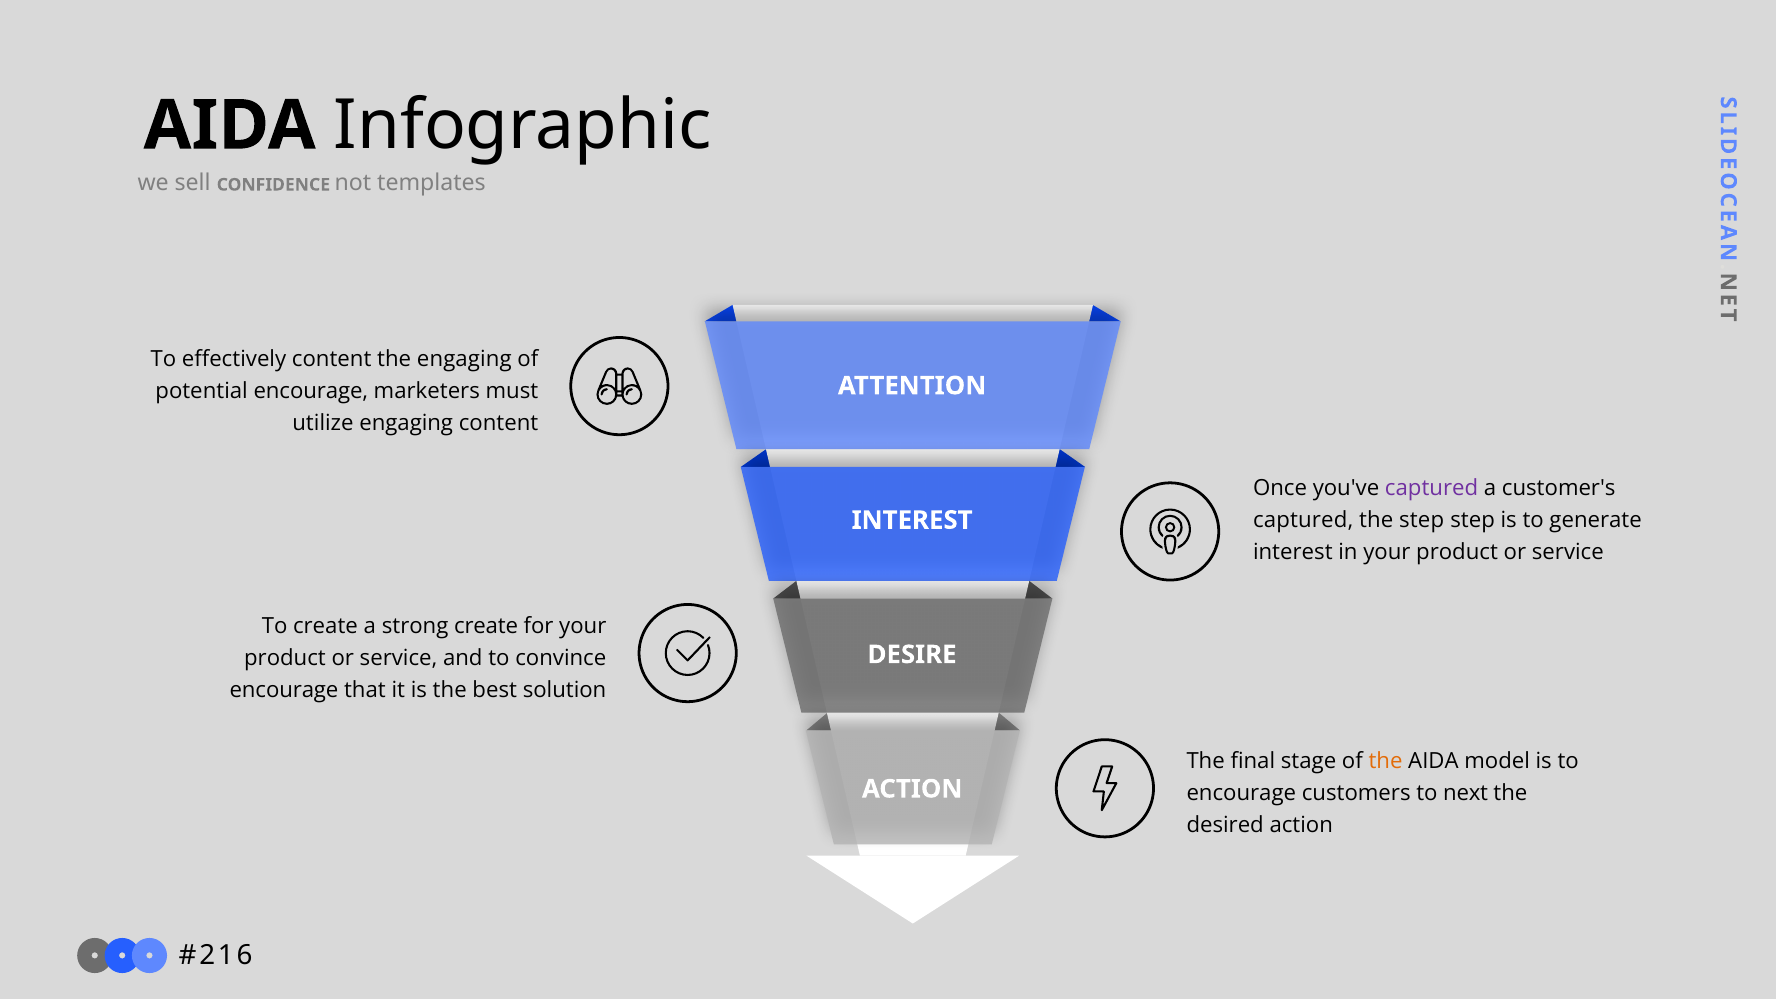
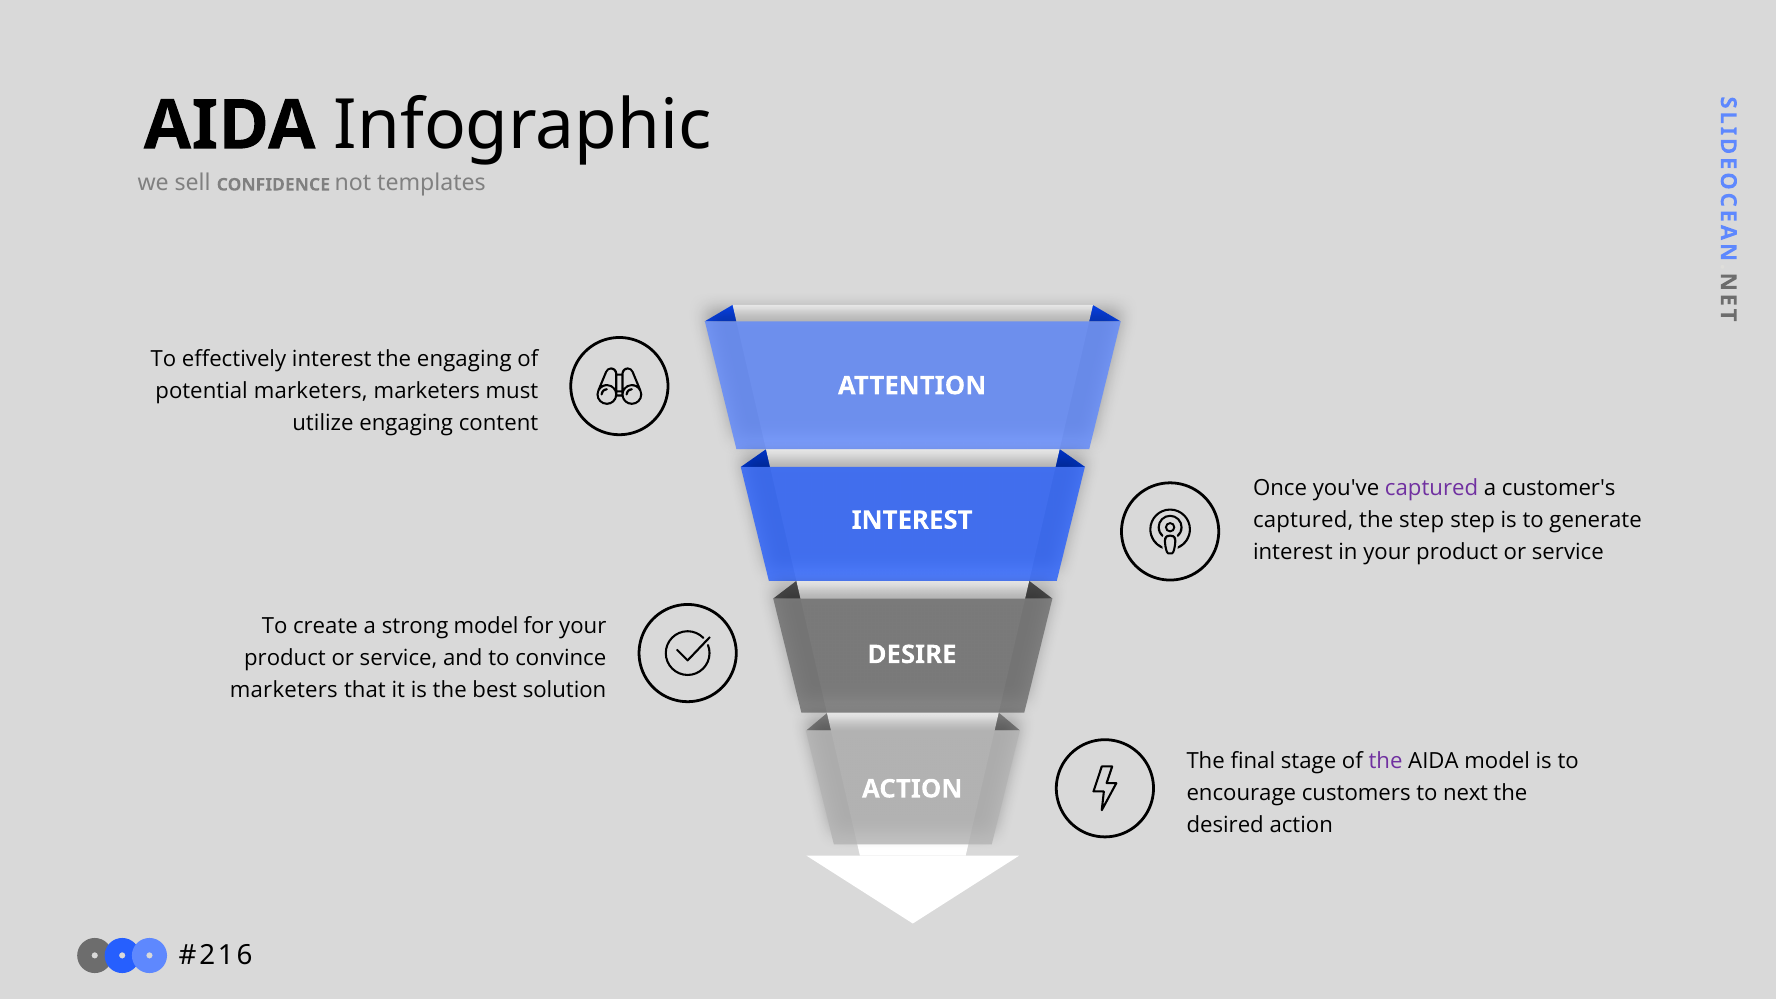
effectively content: content -> interest
potential encourage: encourage -> marketers
strong create: create -> model
encourage at (284, 690): encourage -> marketers
the at (1386, 761) colour: orange -> purple
